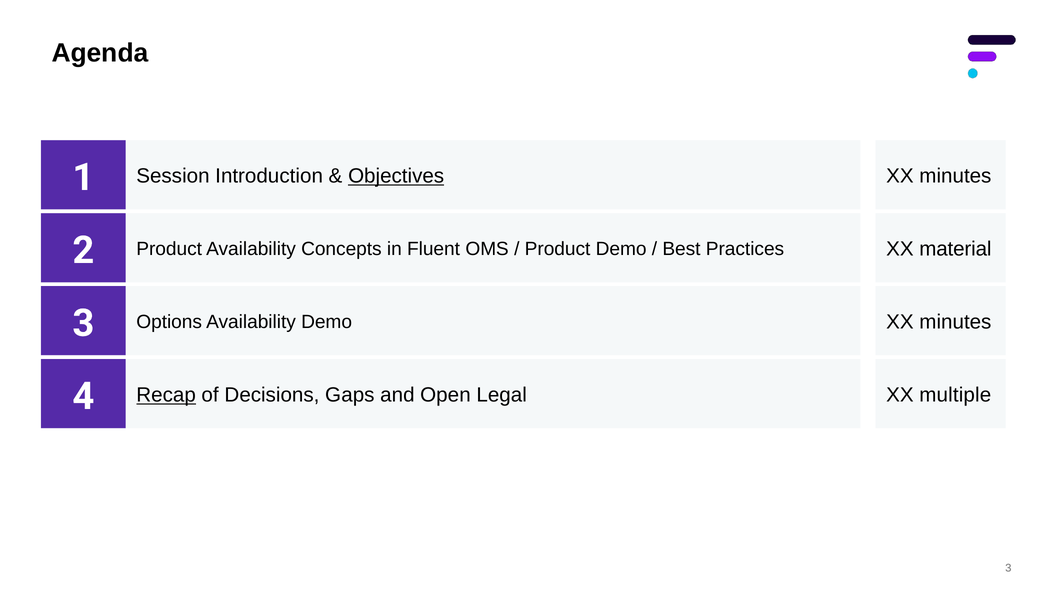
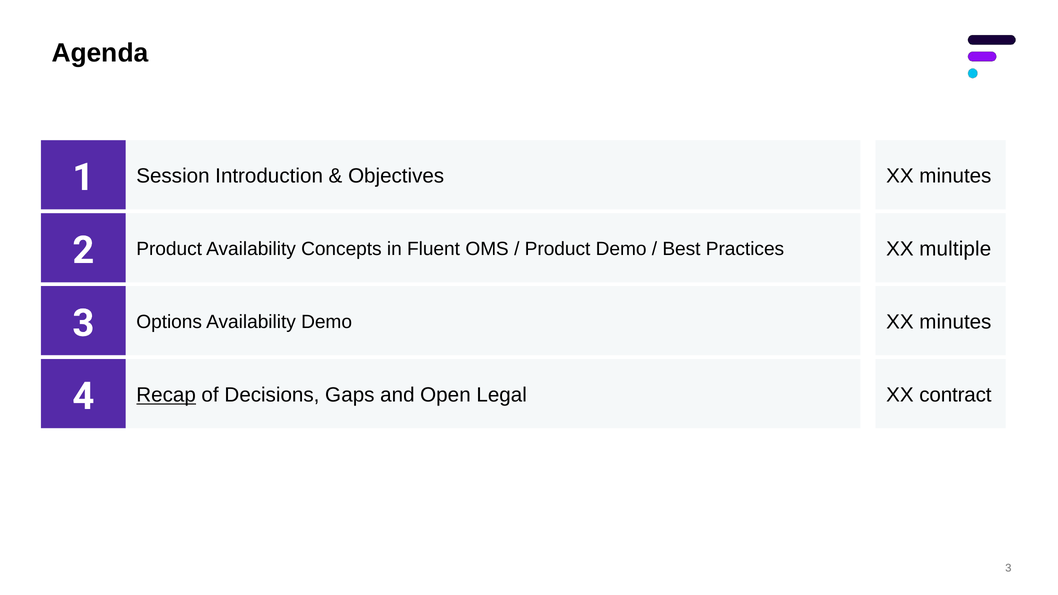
Objectives underline: present -> none
material: material -> multiple
multiple: multiple -> contract
